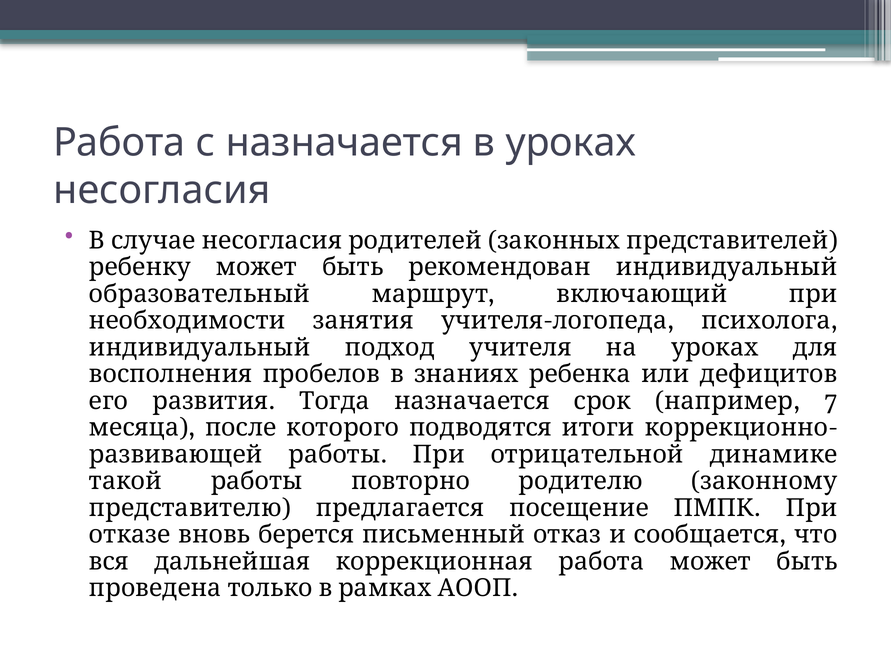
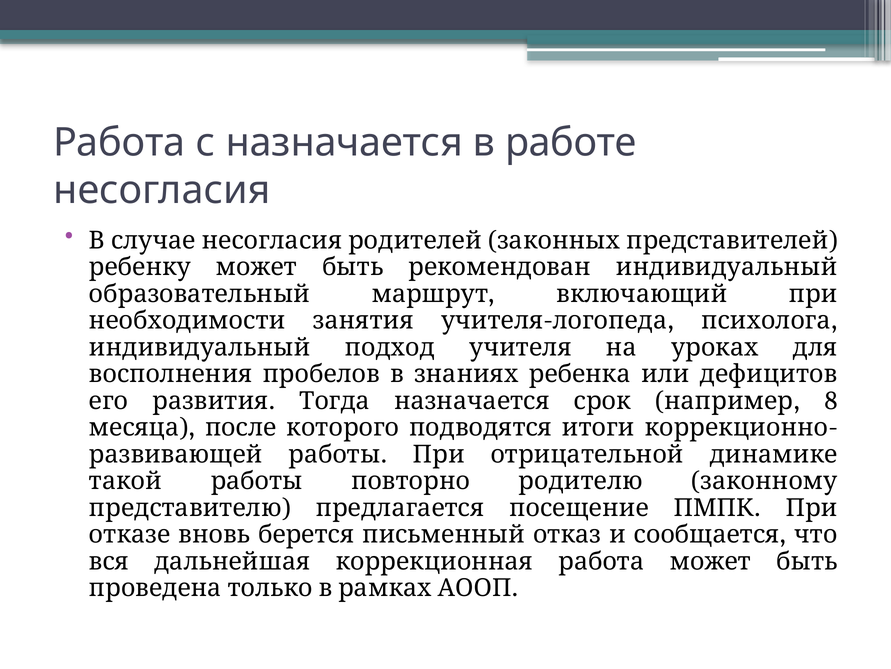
в уроках: уроках -> работе
7: 7 -> 8
